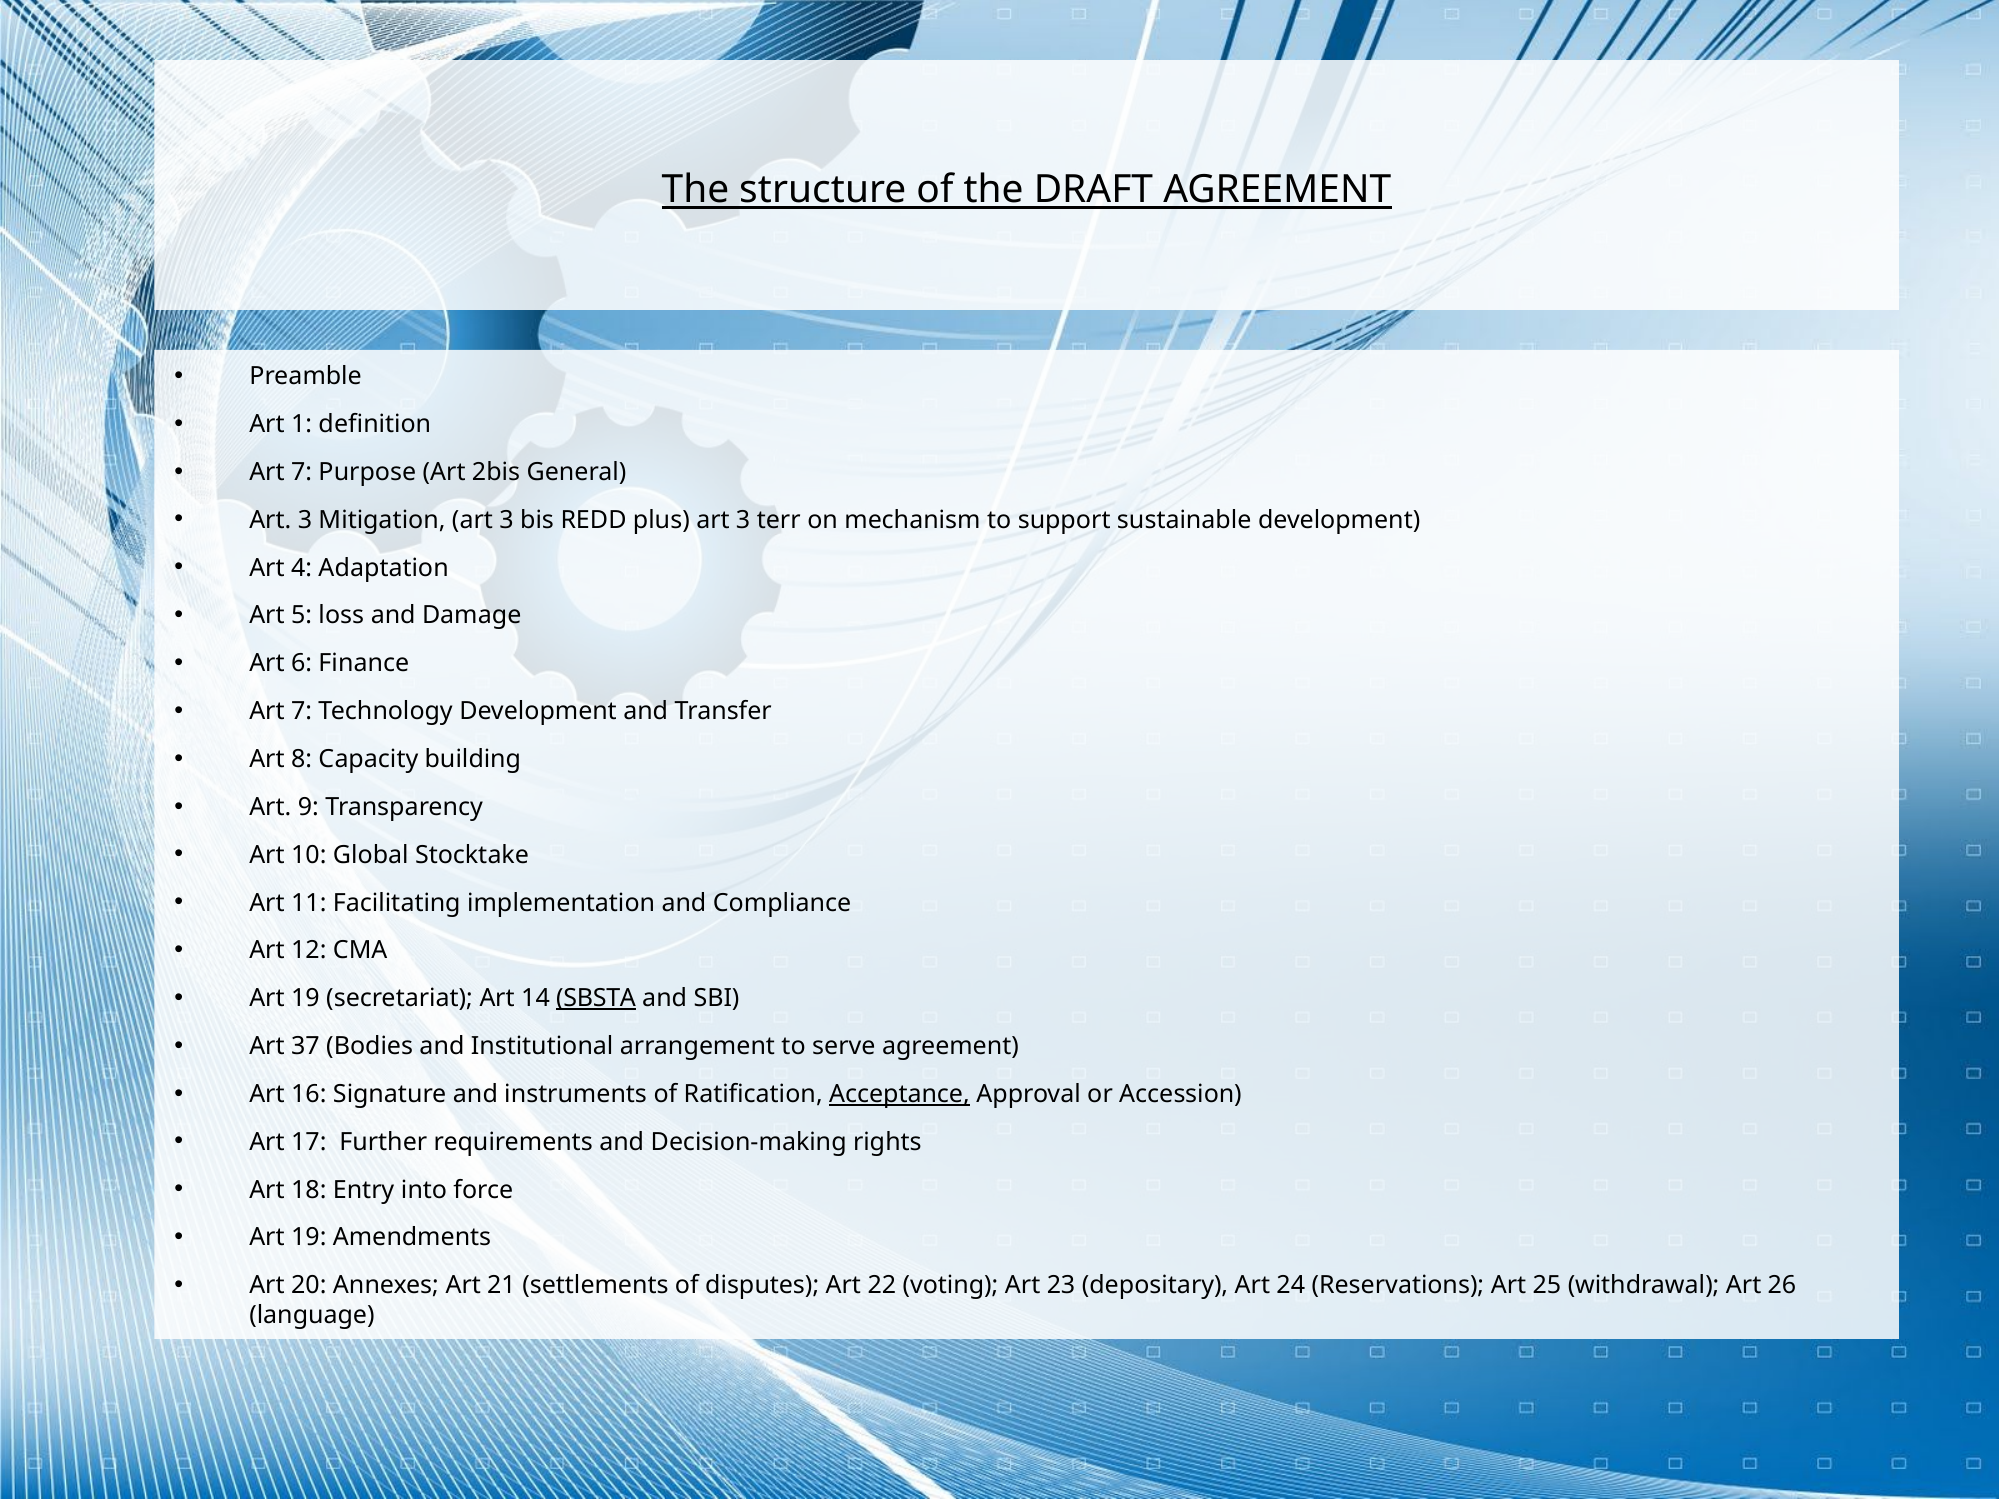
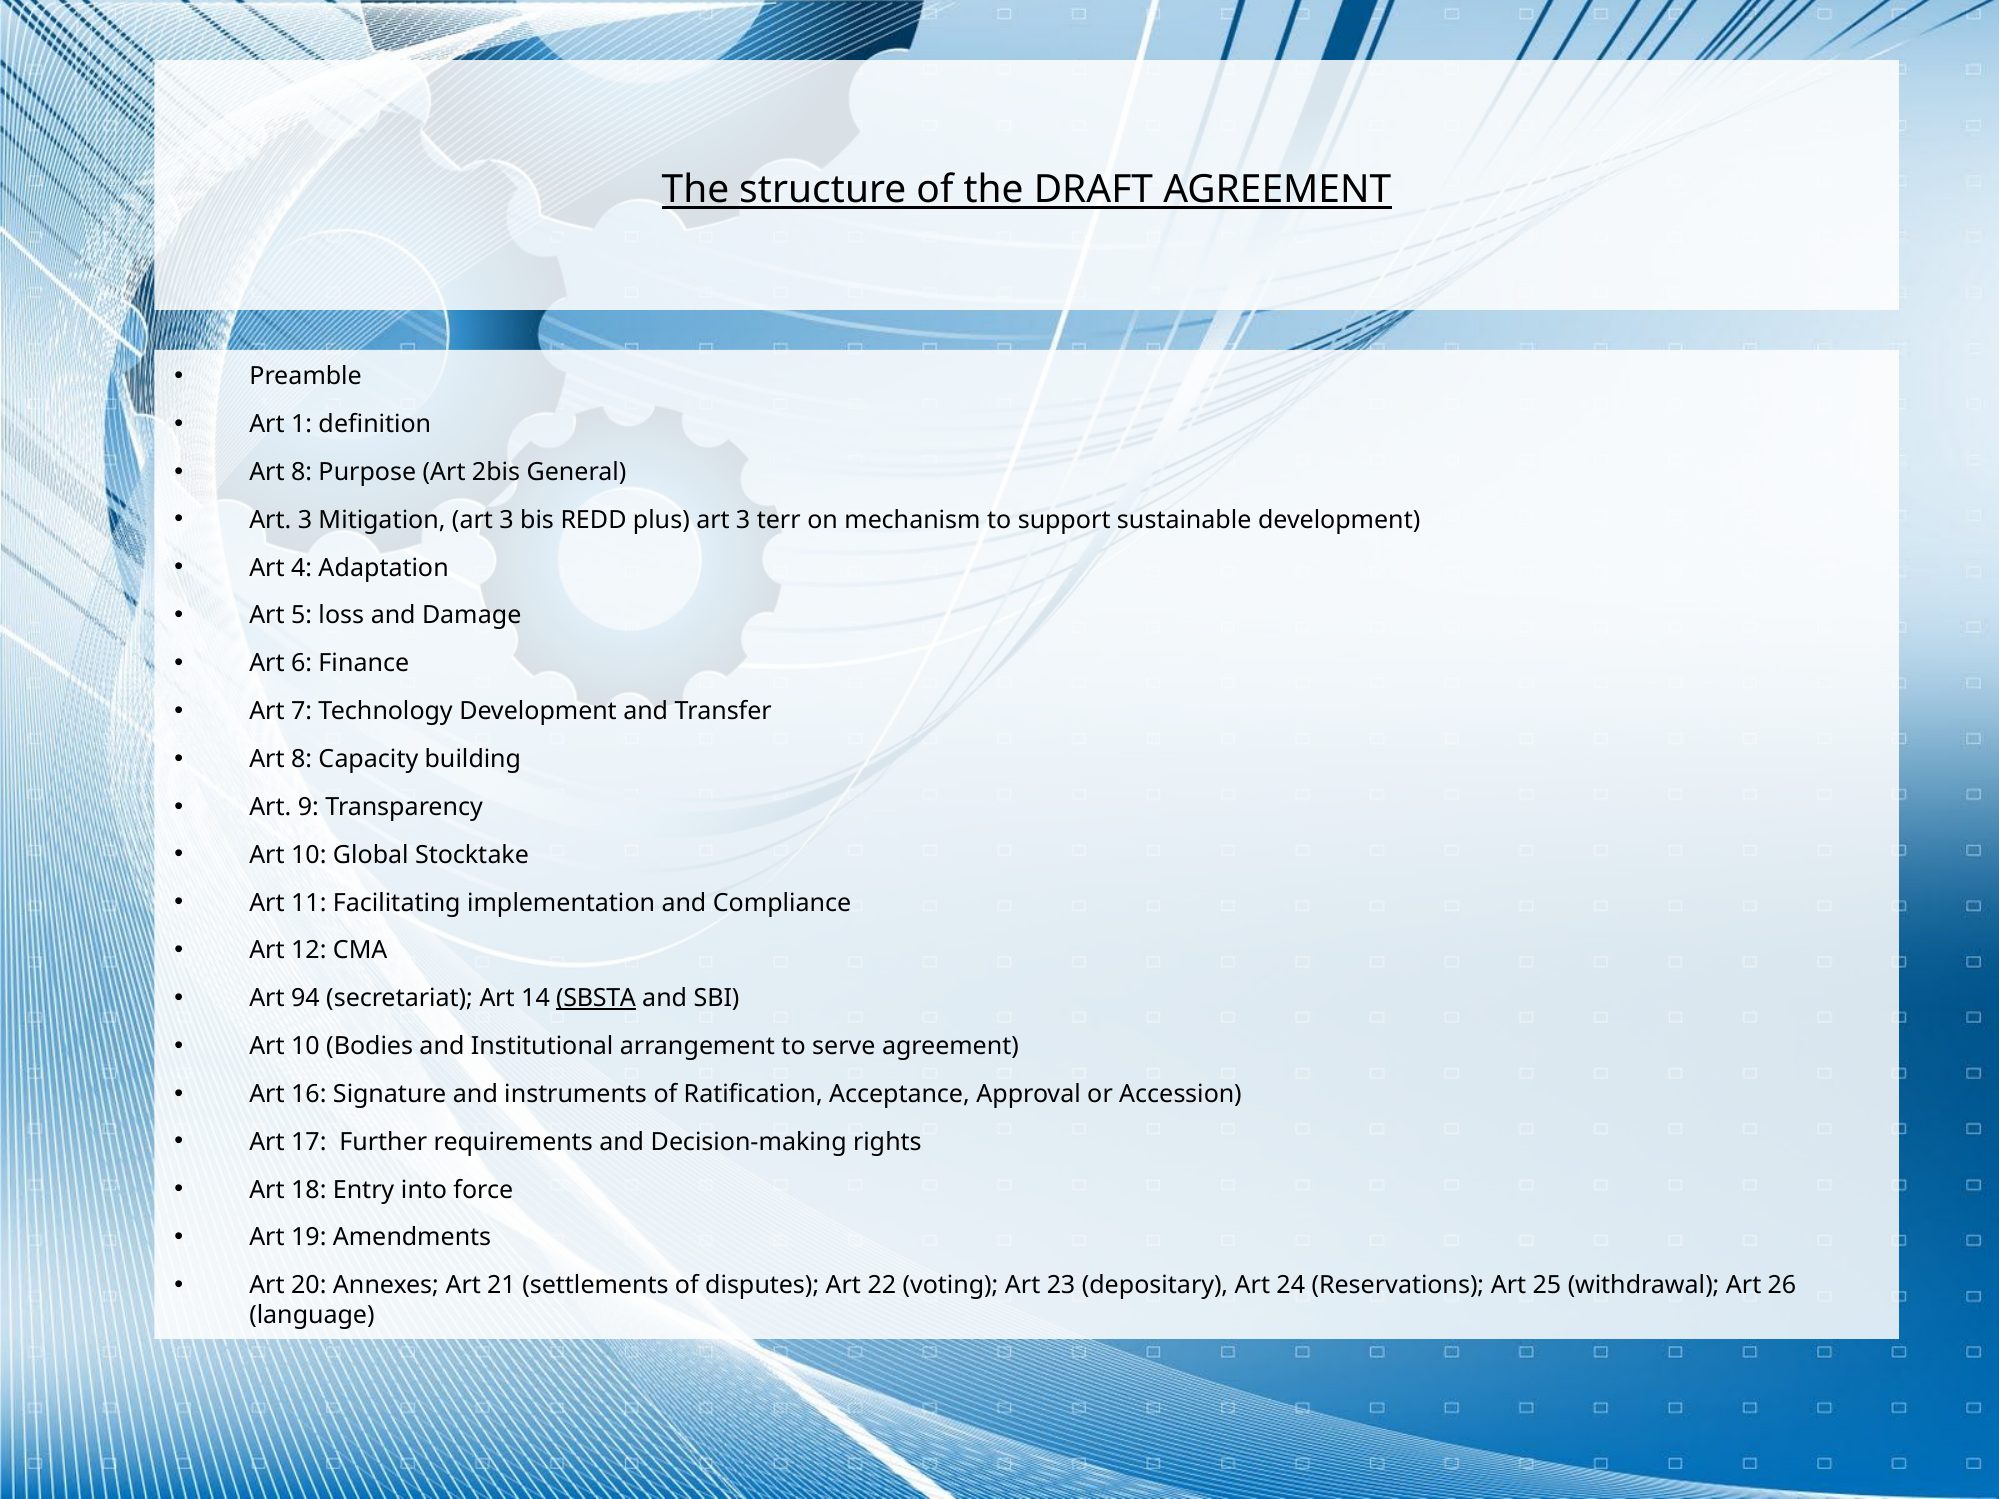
7 at (302, 472): 7 -> 8
19 at (305, 999): 19 -> 94
37 at (305, 1046): 37 -> 10
Acceptance underline: present -> none
